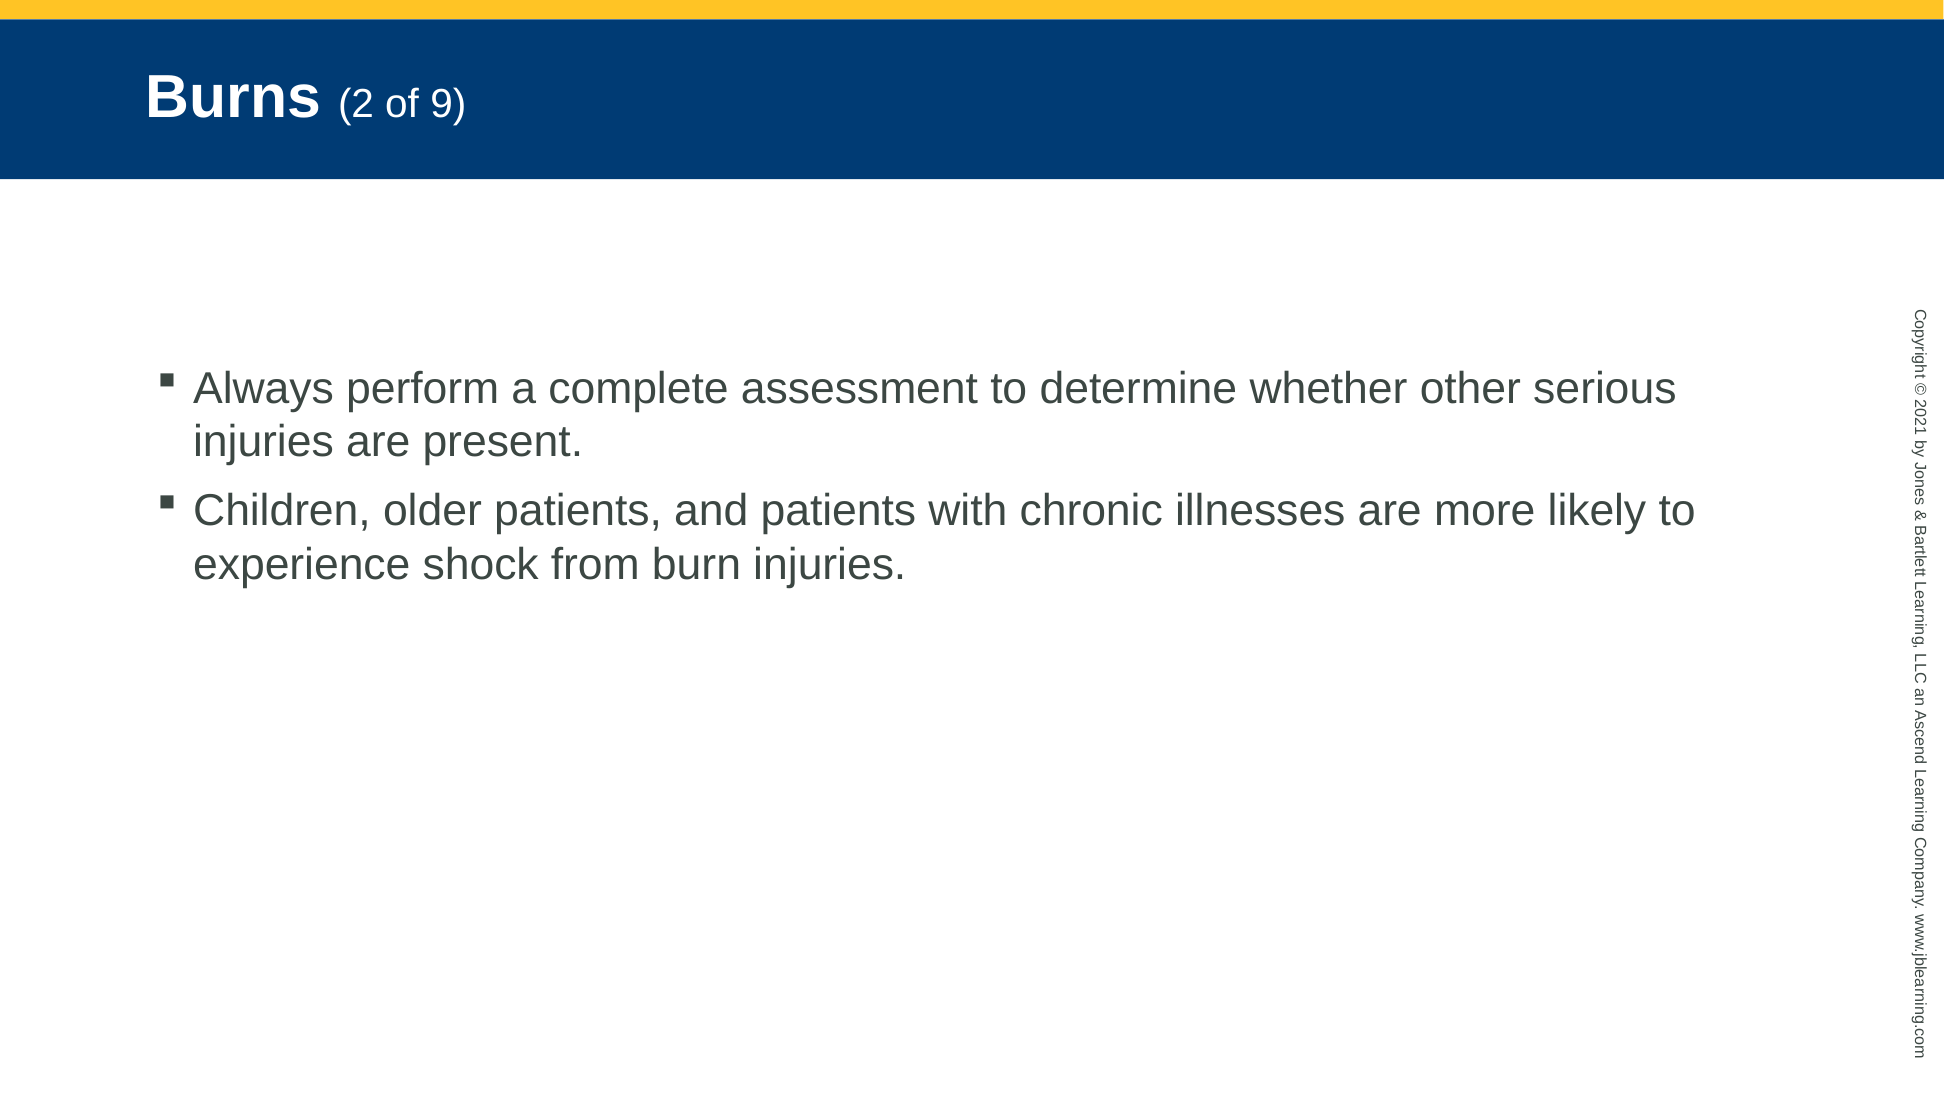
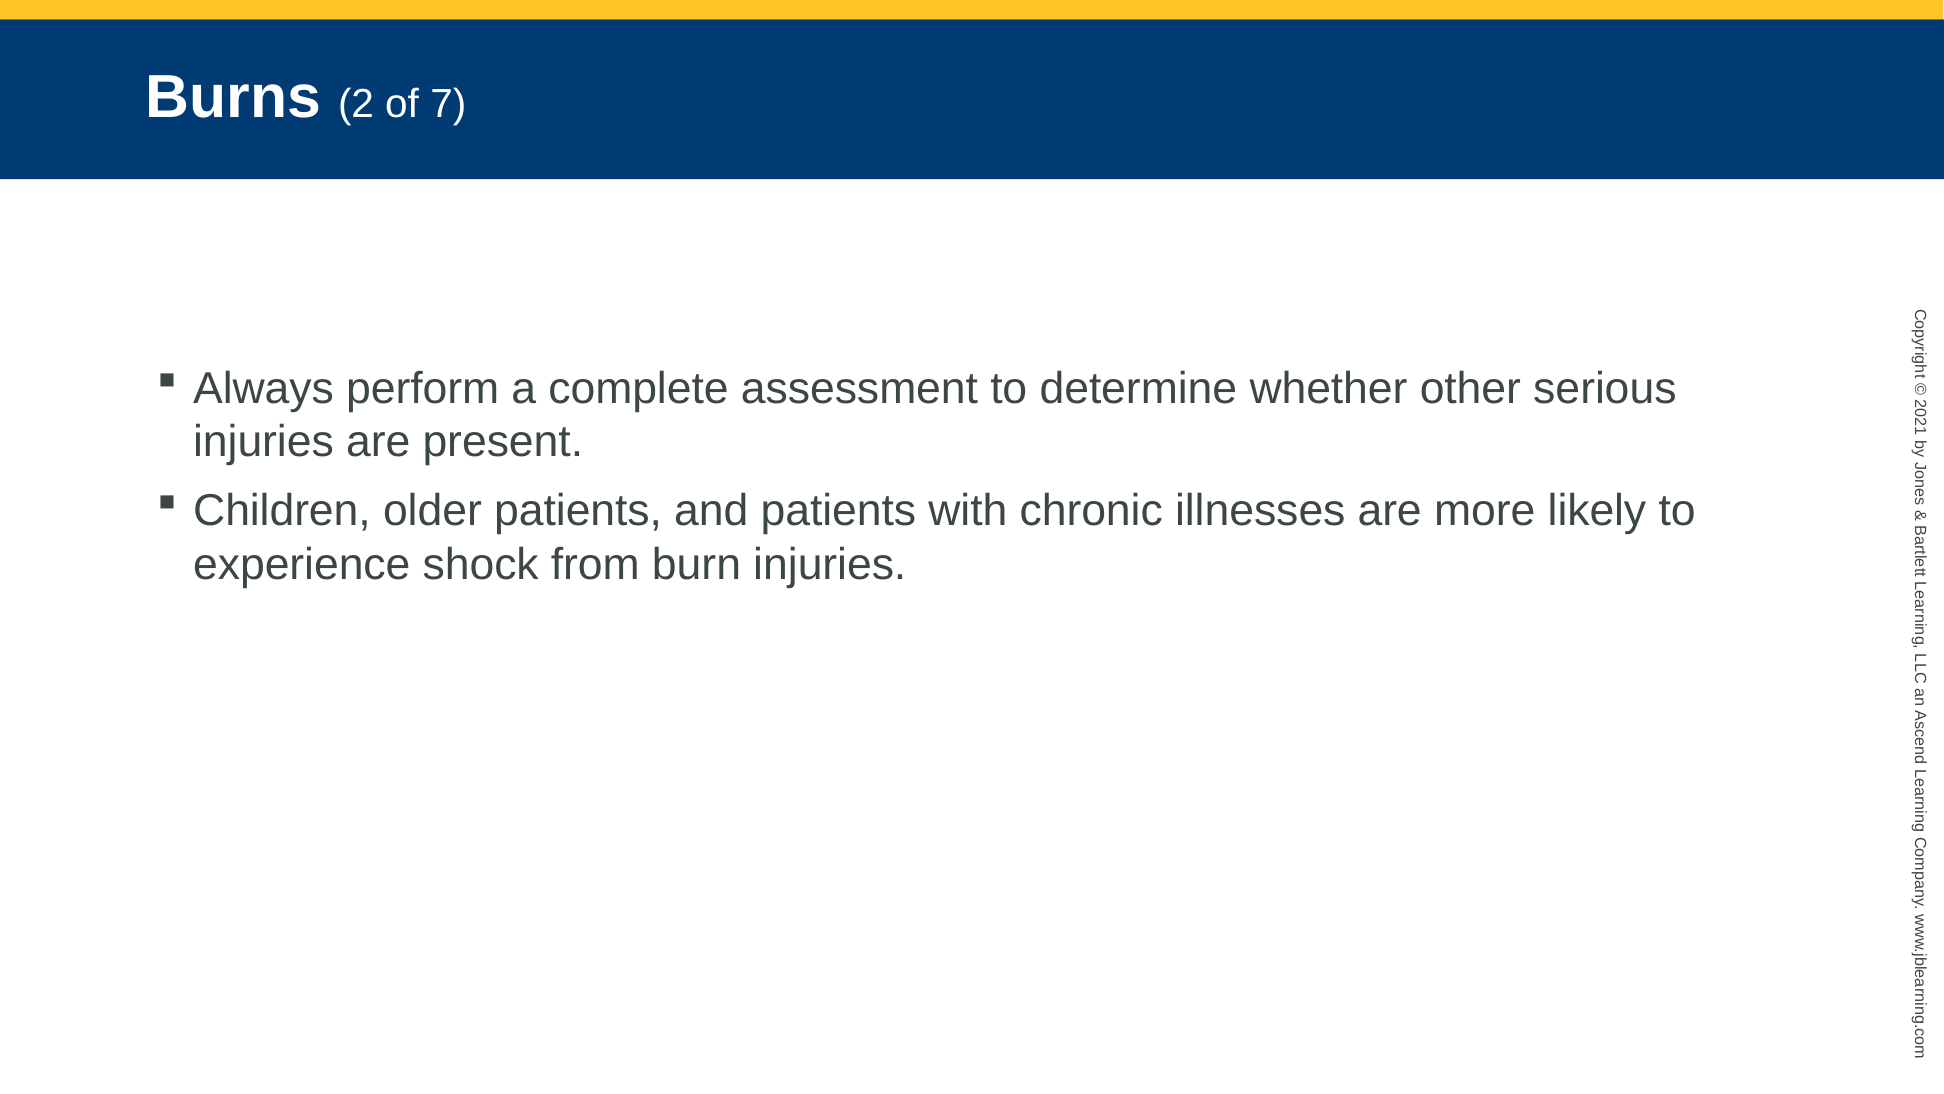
9: 9 -> 7
